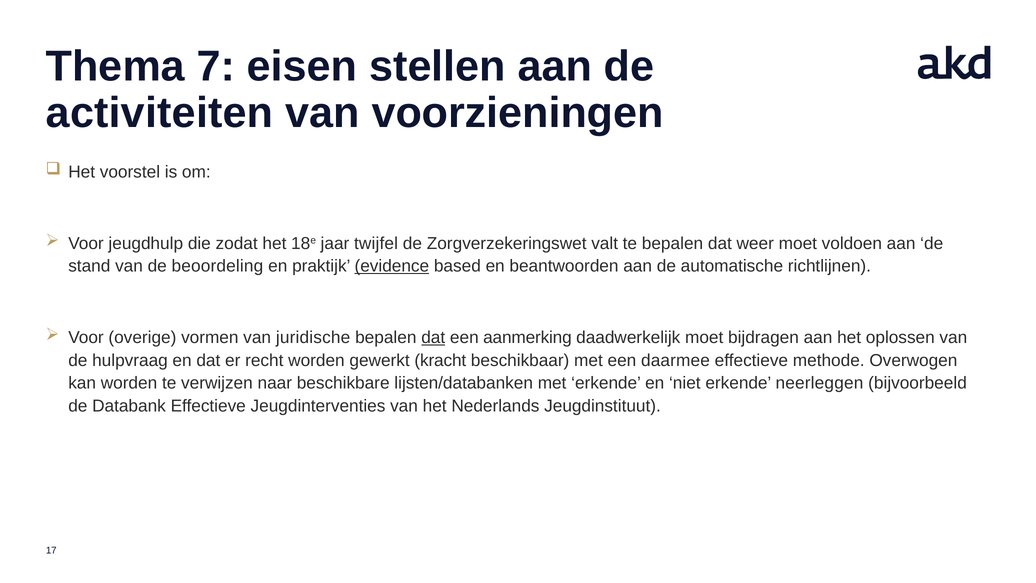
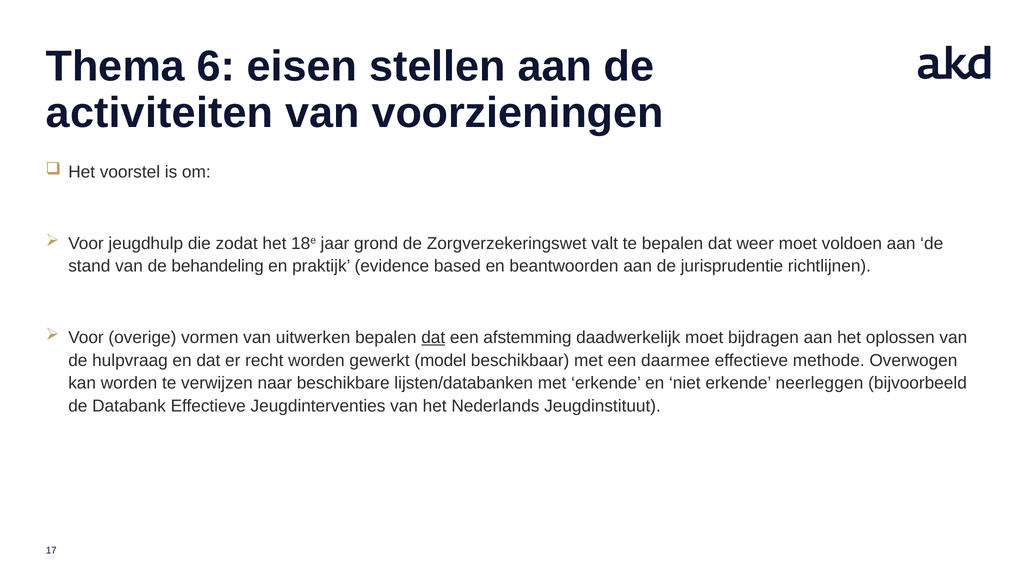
7: 7 -> 6
twijfel: twijfel -> grond
beoordeling: beoordeling -> behandeling
evidence underline: present -> none
automatische: automatische -> jurisprudentie
juridische: juridische -> uitwerken
aanmerking: aanmerking -> afstemming
kracht: kracht -> model
